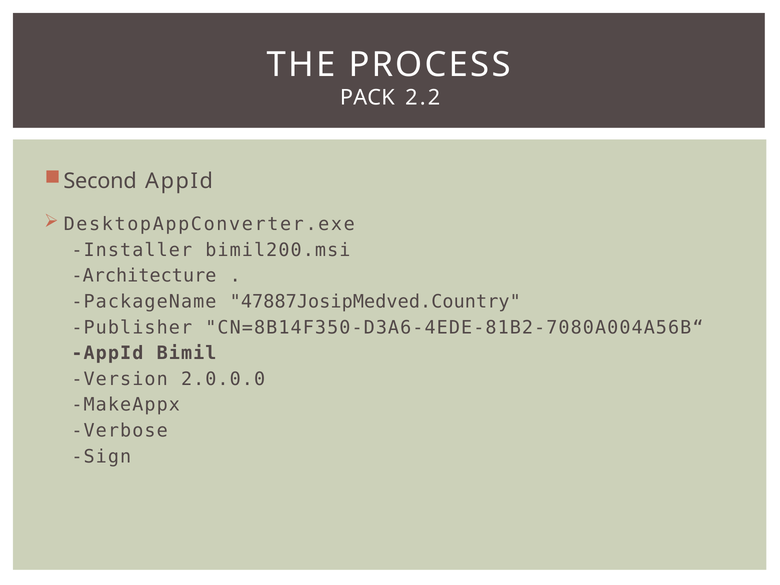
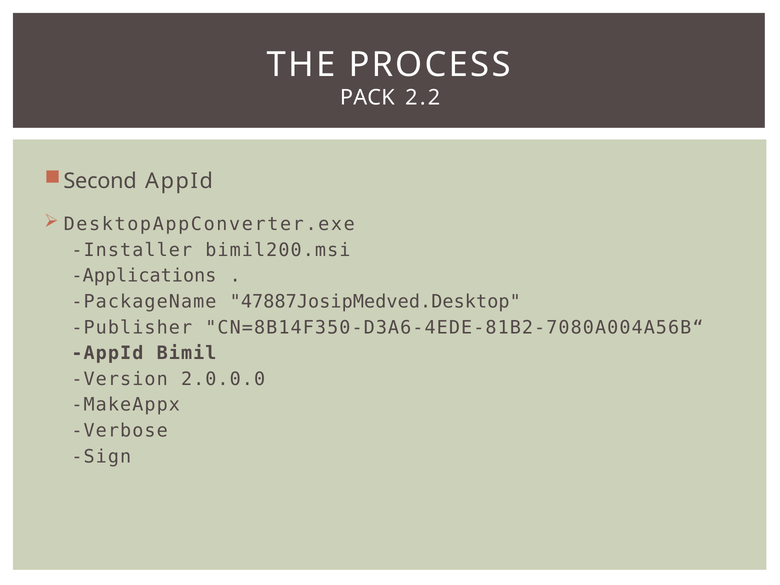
Architecture: Architecture -> Applications
47887JosipMedved.Country: 47887JosipMedved.Country -> 47887JosipMedved.Desktop
